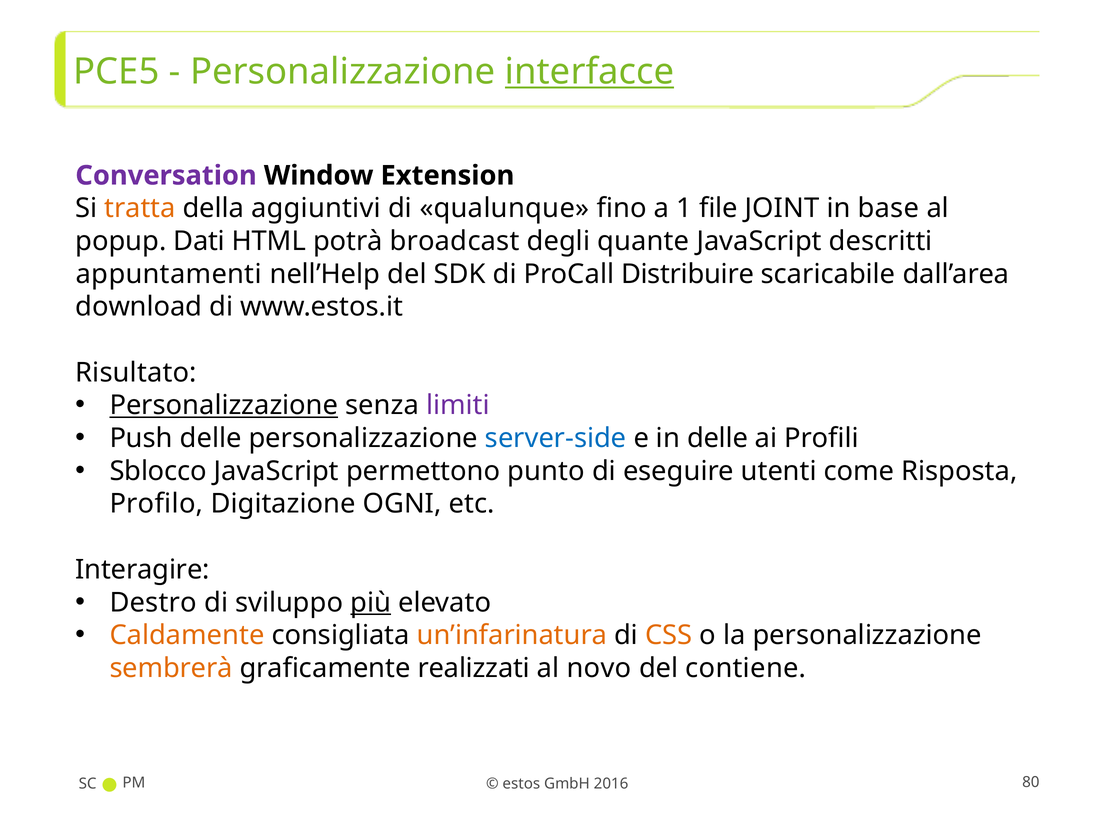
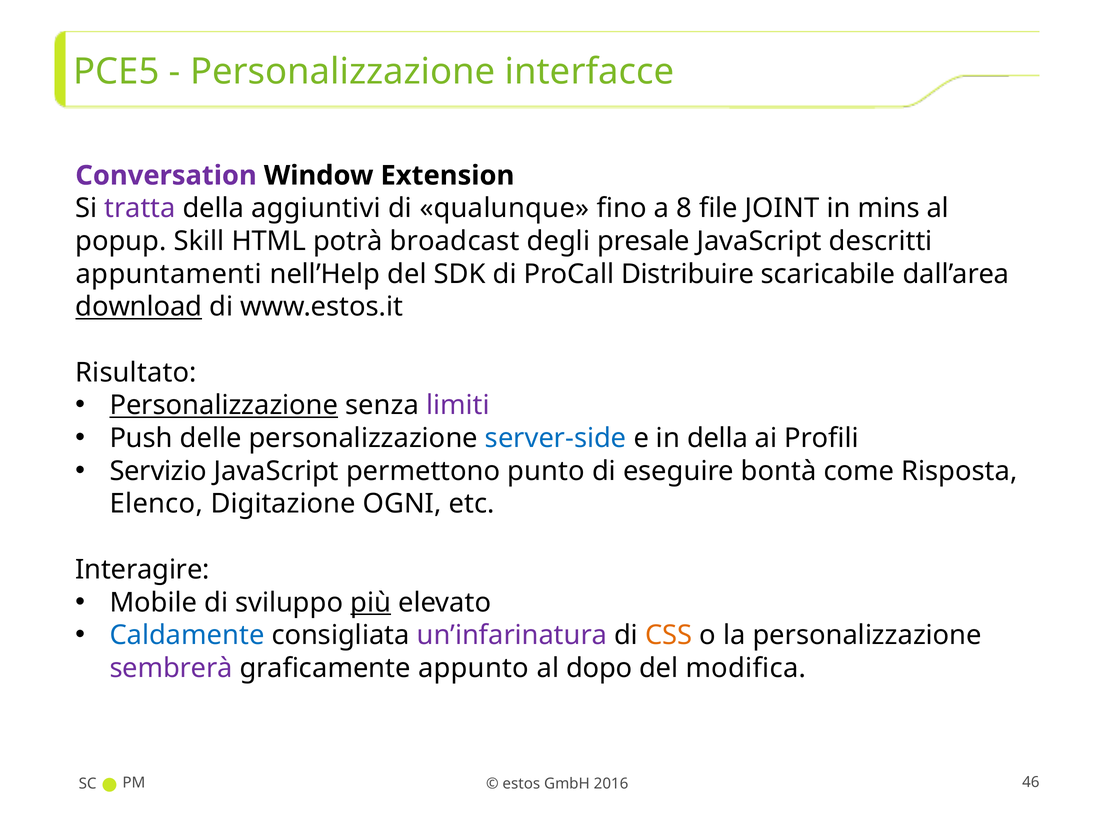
interfacce underline: present -> none
tratta colour: orange -> purple
1: 1 -> 8
base: base -> mins
Dati: Dati -> Skill
quante: quante -> presale
download underline: none -> present
in delle: delle -> della
Sblocco: Sblocco -> Servizio
utenti: utenti -> bontà
Profilo: Profilo -> Elenco
Destro: Destro -> Mobile
Caldamente colour: orange -> blue
un’infarinatura colour: orange -> purple
sembrerà colour: orange -> purple
realizzati: realizzati -> appunto
novo: novo -> dopo
contiene: contiene -> modifica
80: 80 -> 46
